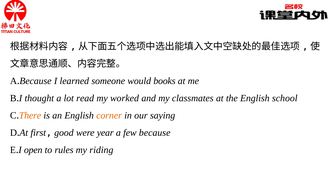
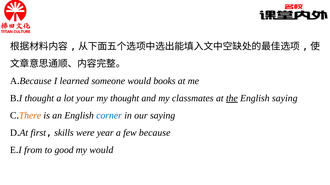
read: read -> your
my worked: worked -> thought
the underline: none -> present
English school: school -> saying
corner colour: orange -> blue
good: good -> skills
open: open -> from
rules: rules -> good
my riding: riding -> would
